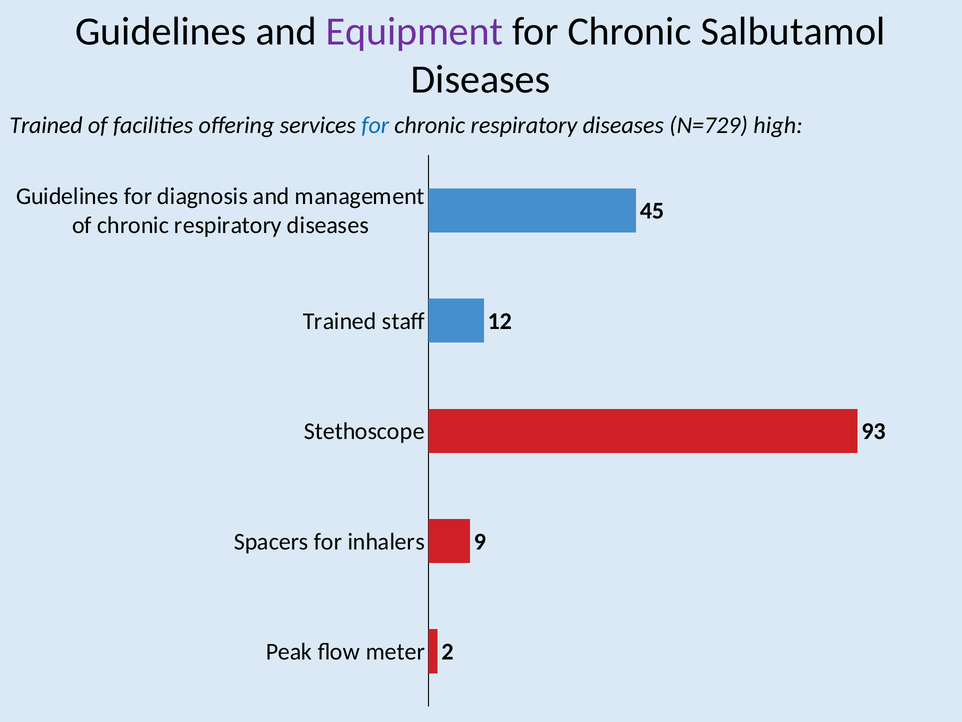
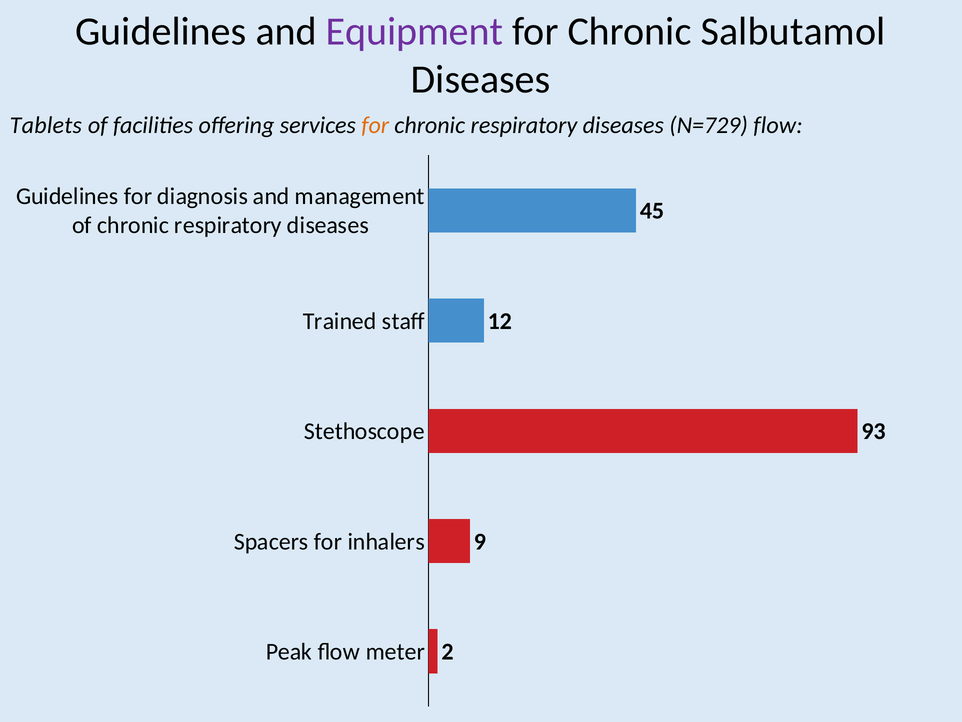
Trained at (46, 125): Trained -> Tablets
for at (375, 125) colour: blue -> orange
N=729 high: high -> flow
